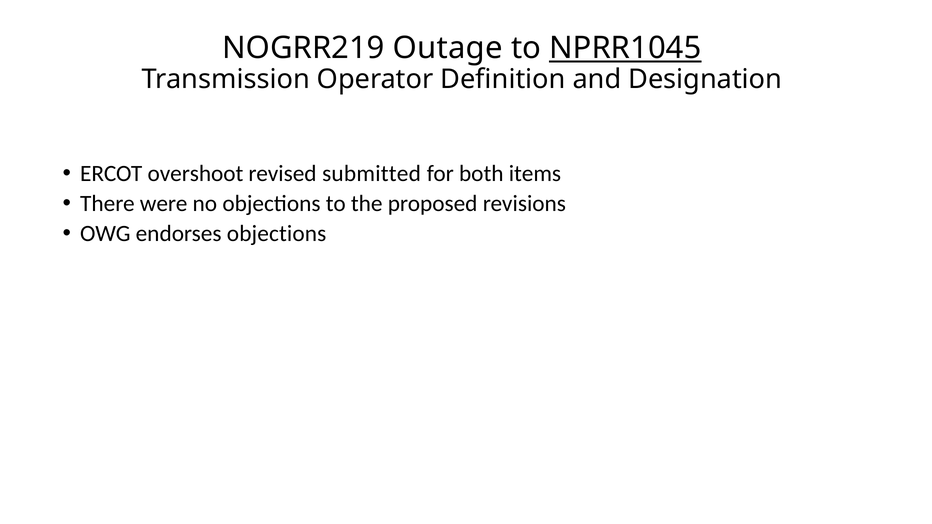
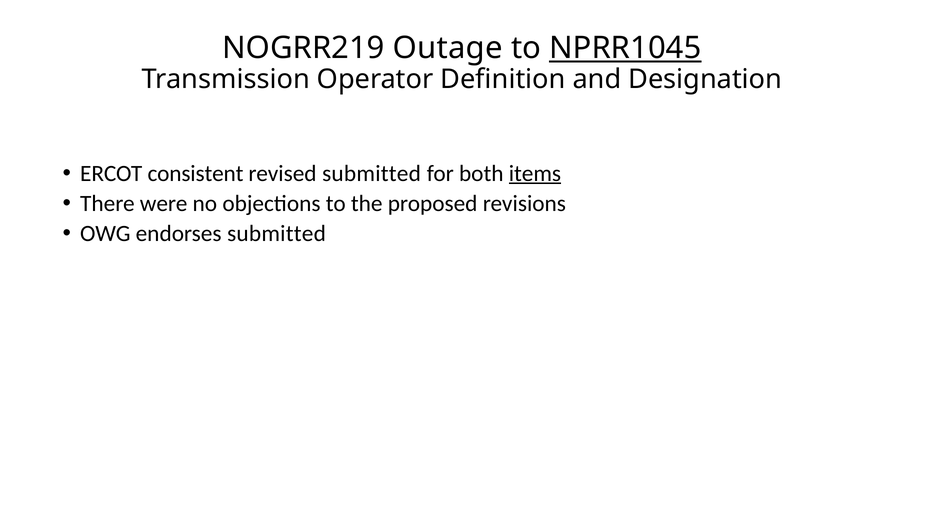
overshoot: overshoot -> consistent
items underline: none -> present
endorses objections: objections -> submitted
